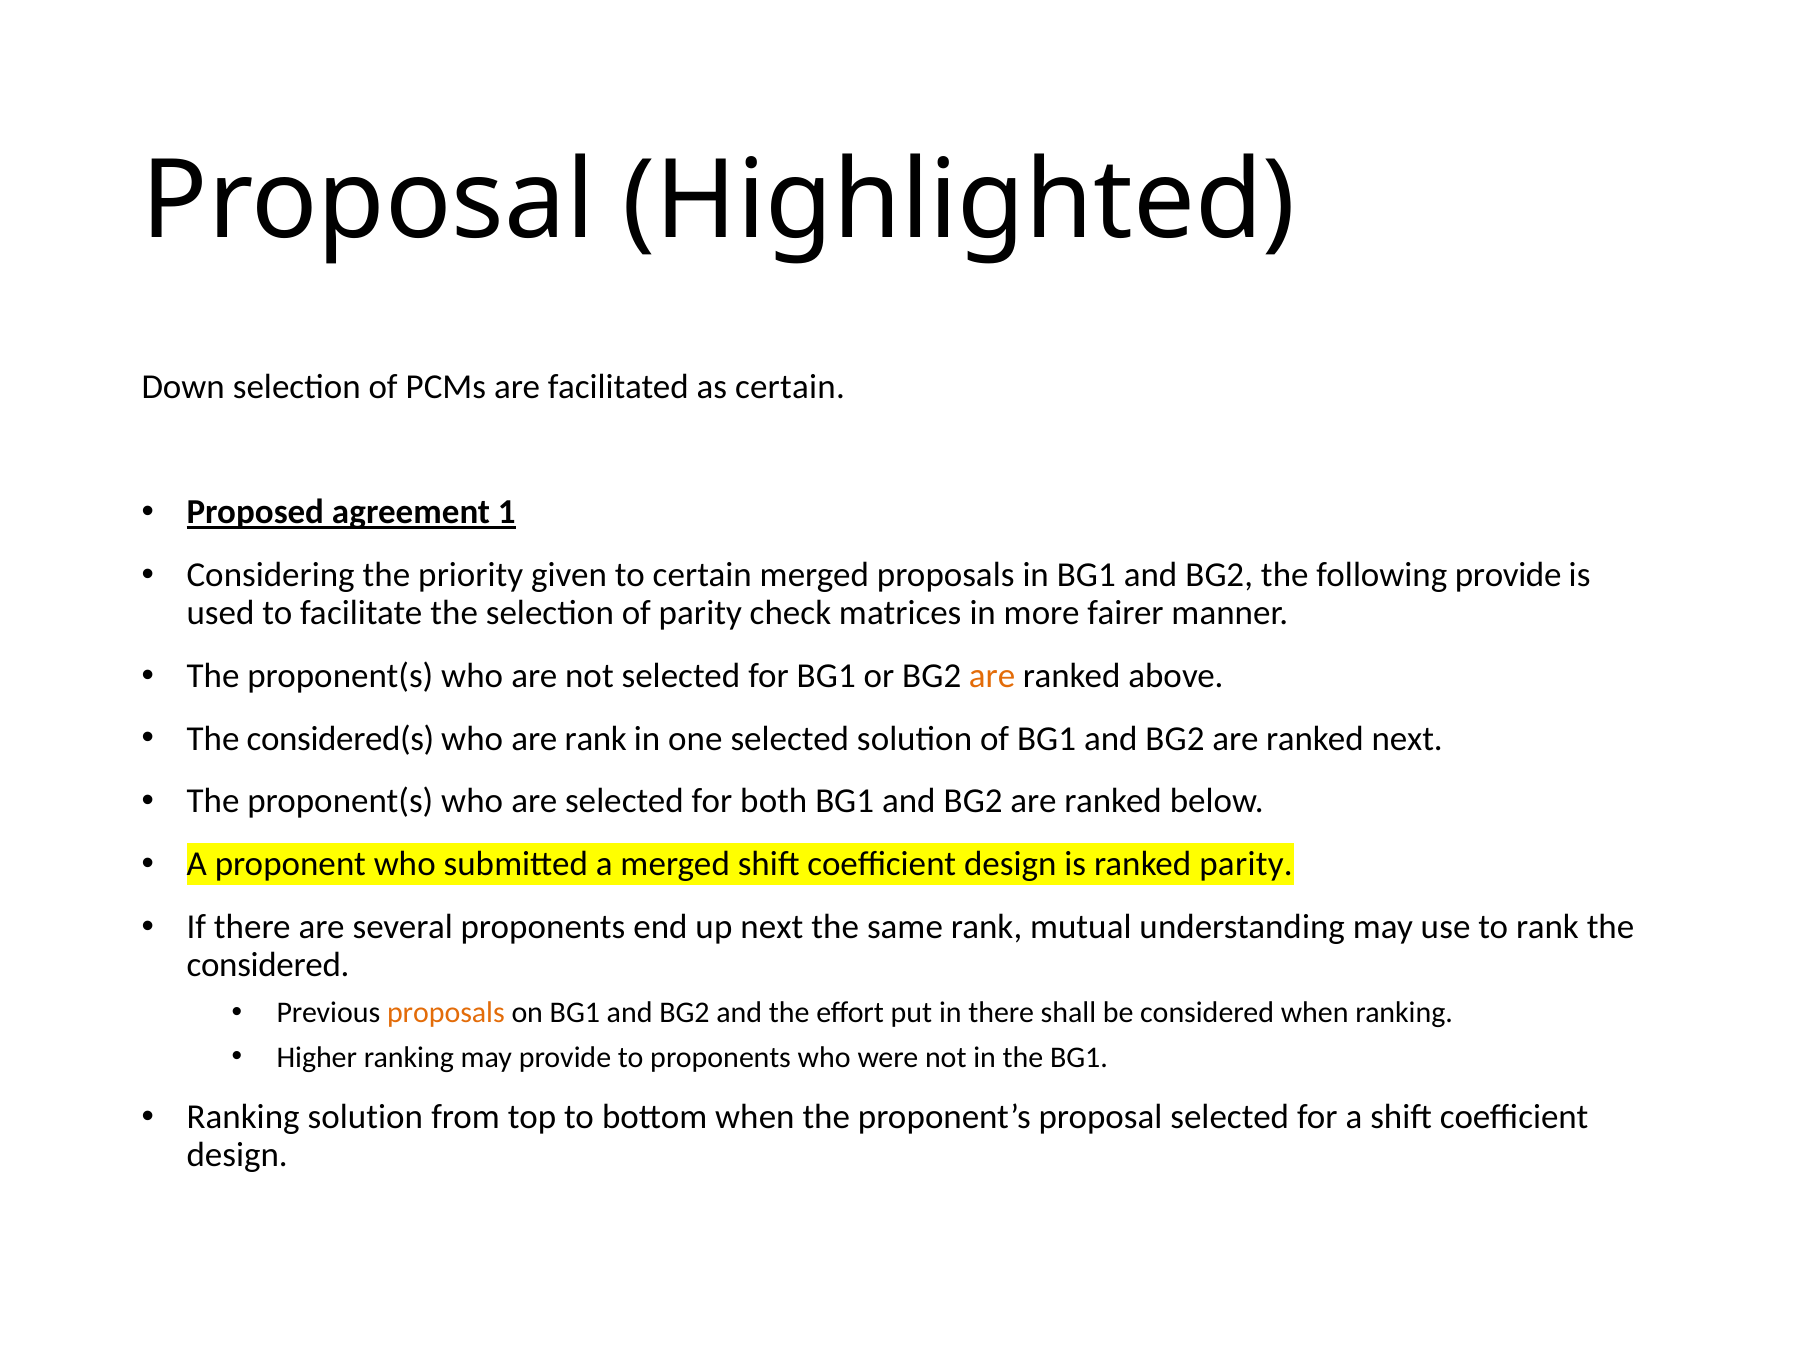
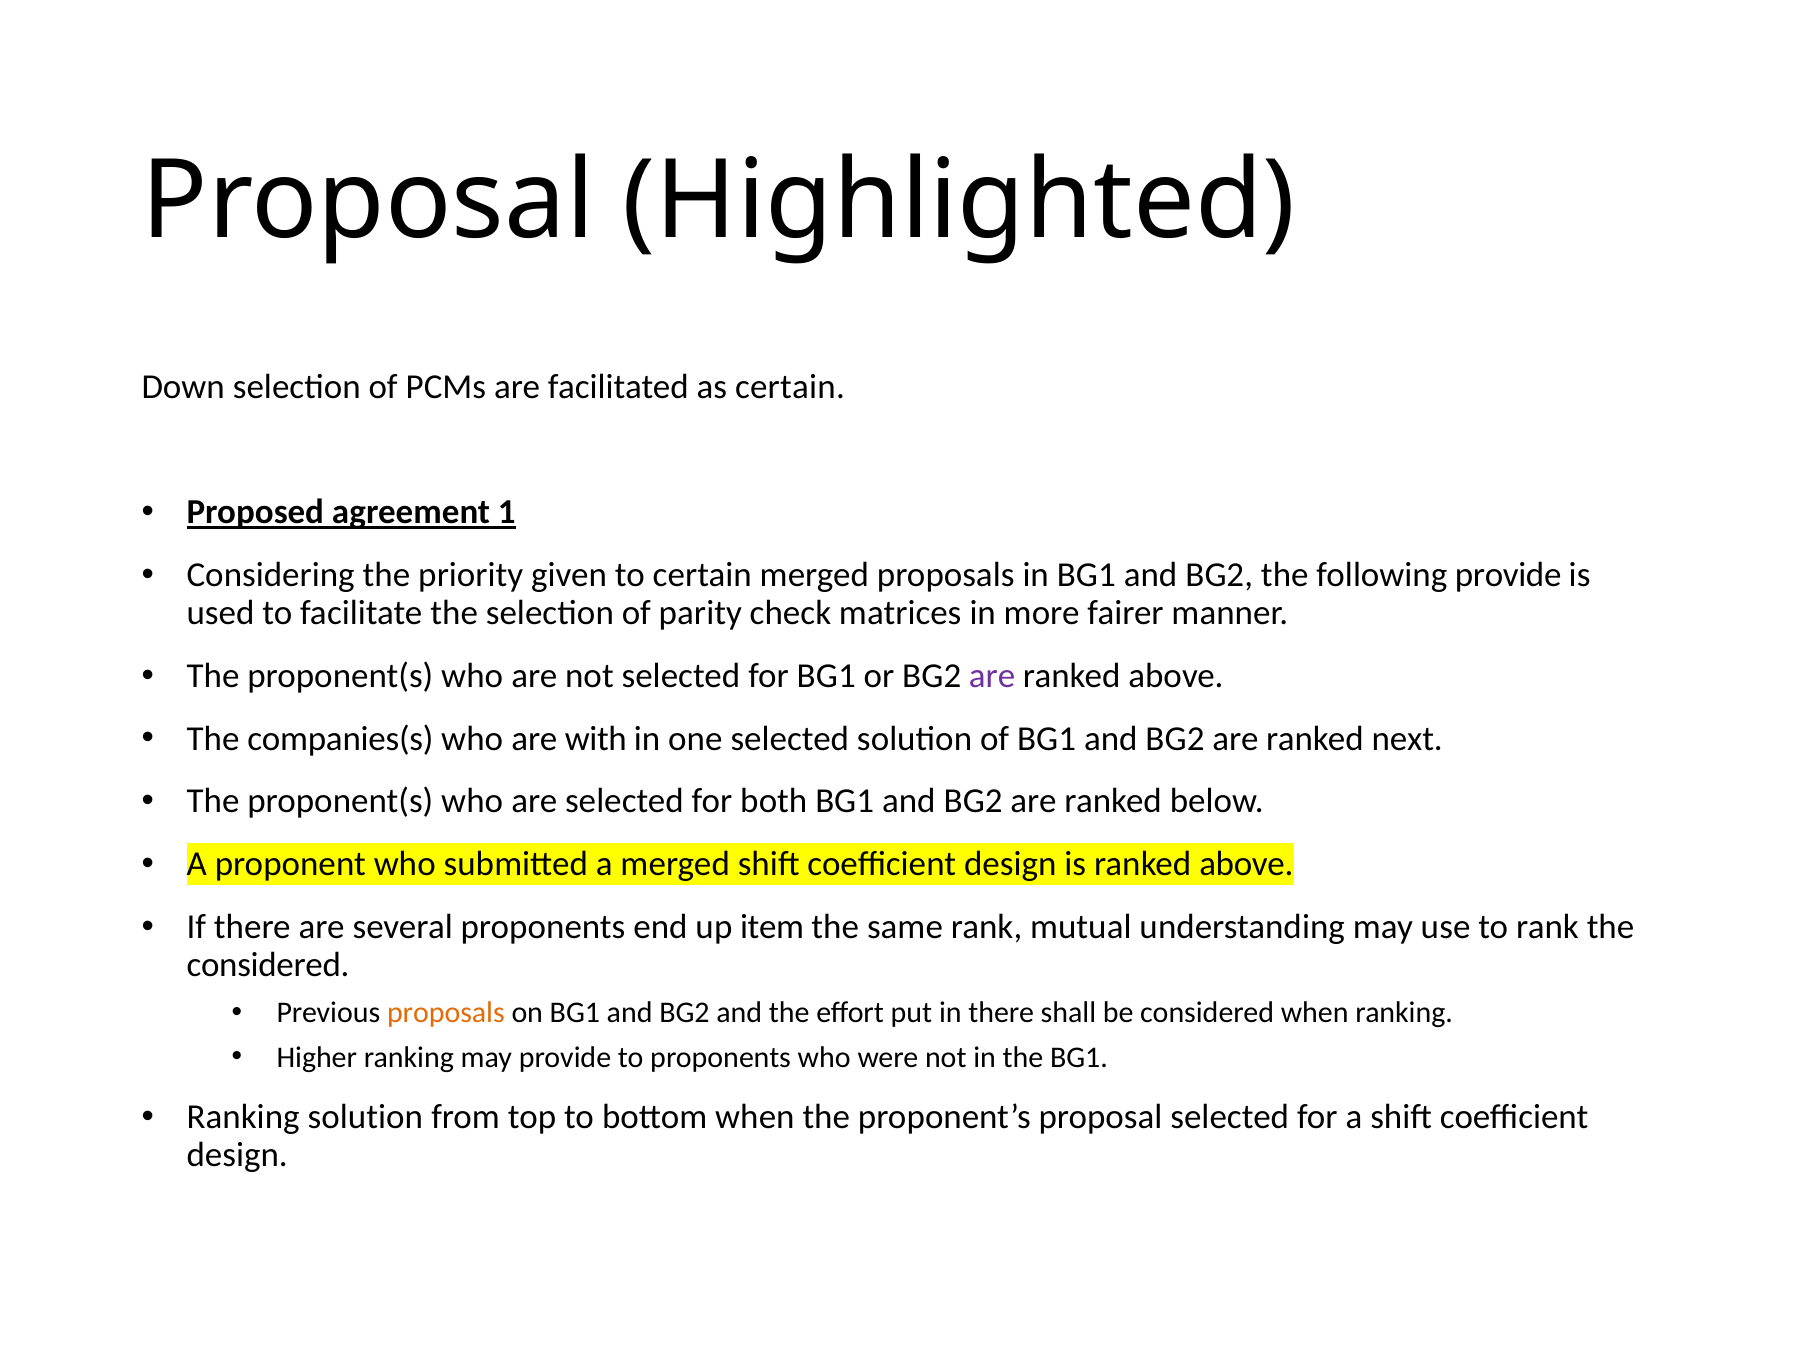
are at (992, 676) colour: orange -> purple
considered(s: considered(s -> companies(s
are rank: rank -> with
is ranked parity: parity -> above
up next: next -> item
